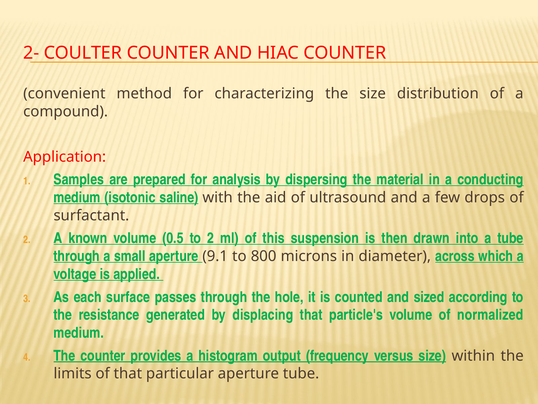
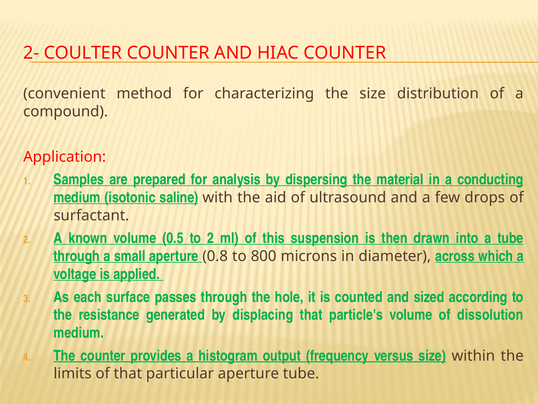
9.1: 9.1 -> 0.8
normalized: normalized -> dissolution
